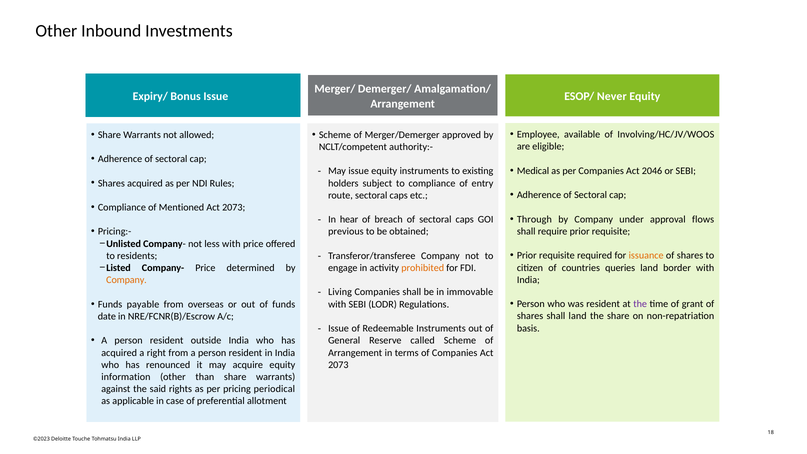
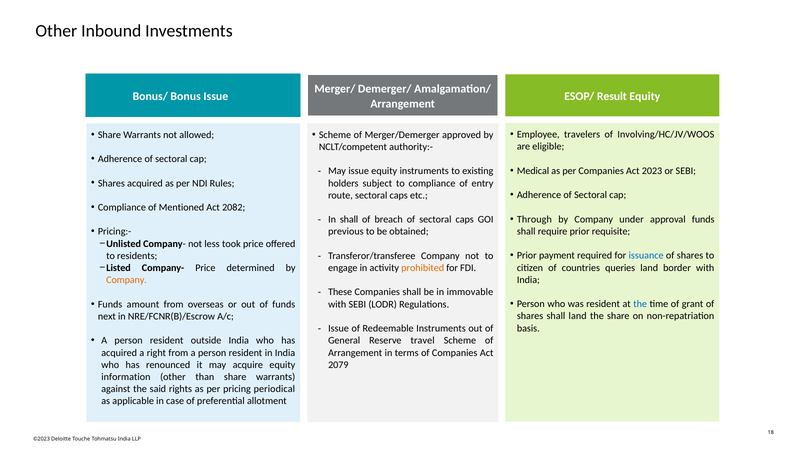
Expiry/: Expiry/ -> Bonus/
Never: Never -> Result
available: available -> travelers
2046: 2046 -> 2023
2073 at (234, 207): 2073 -> 2082
approval flows: flows -> funds
In hear: hear -> shall
less with: with -> took
requisite at (557, 256): requisite -> payment
issuance colour: orange -> blue
Living: Living -> These
the at (640, 304) colour: purple -> blue
payable: payable -> amount
date: date -> next
called: called -> travel
2073 at (338, 365): 2073 -> 2079
